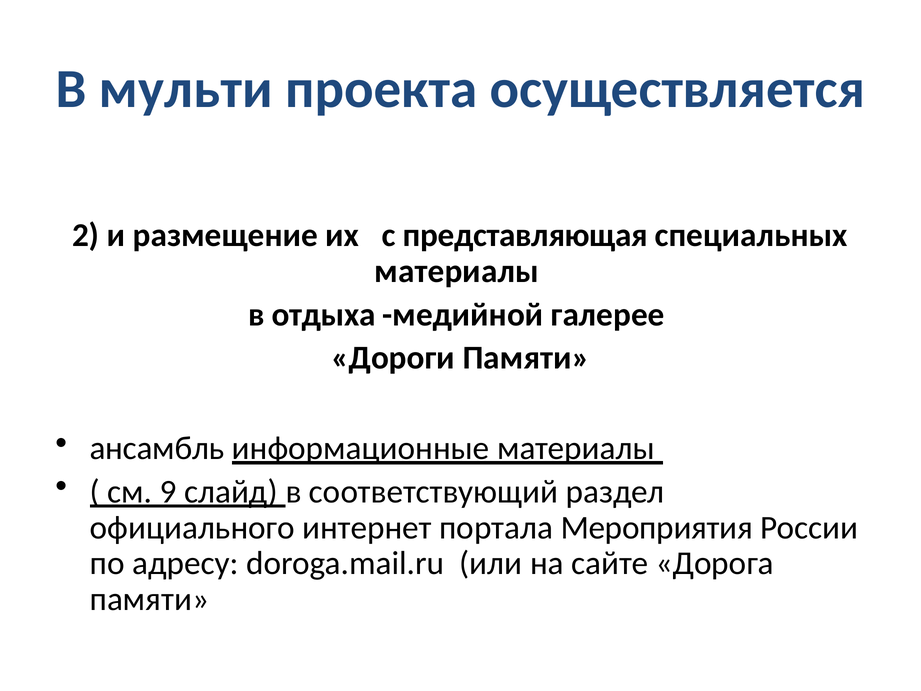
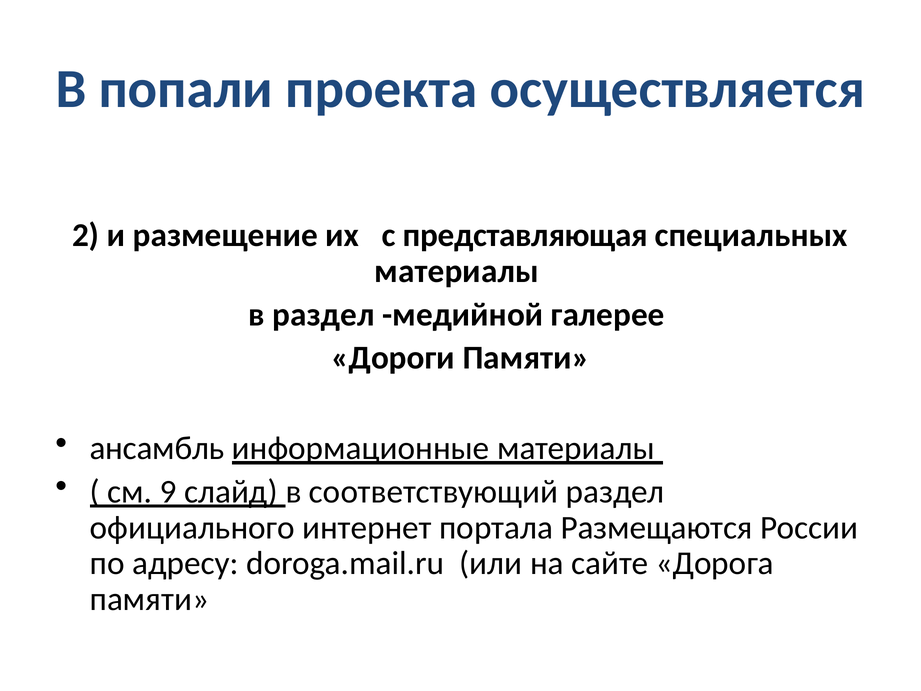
мульти: мульти -> попали
в отдыха: отдыха -> раздел
Мероприятия: Мероприятия -> Размещаются
